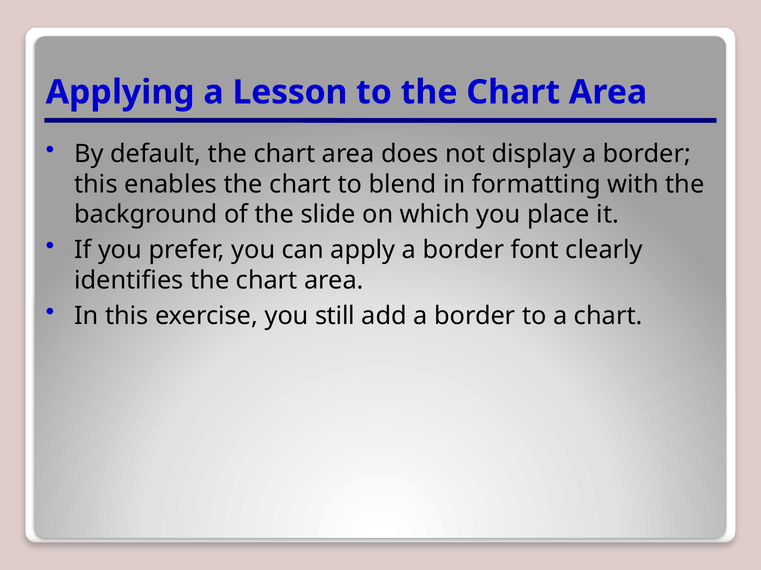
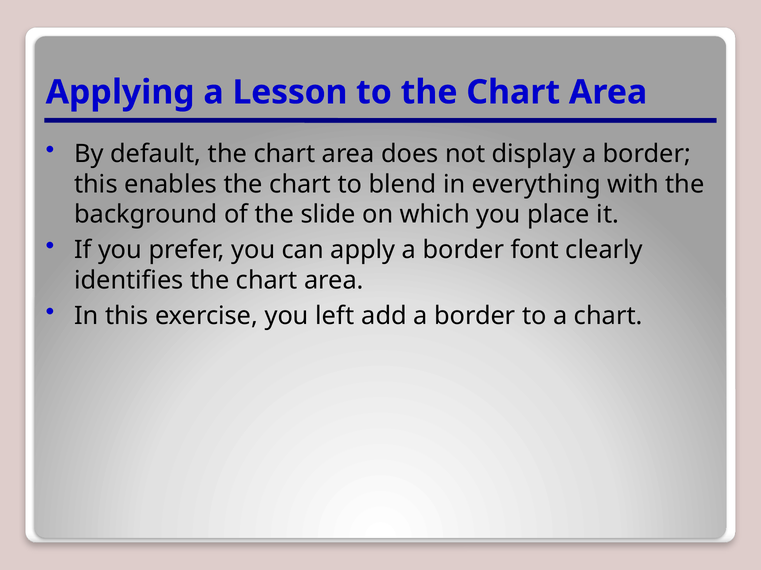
formatting: formatting -> everything
still: still -> left
